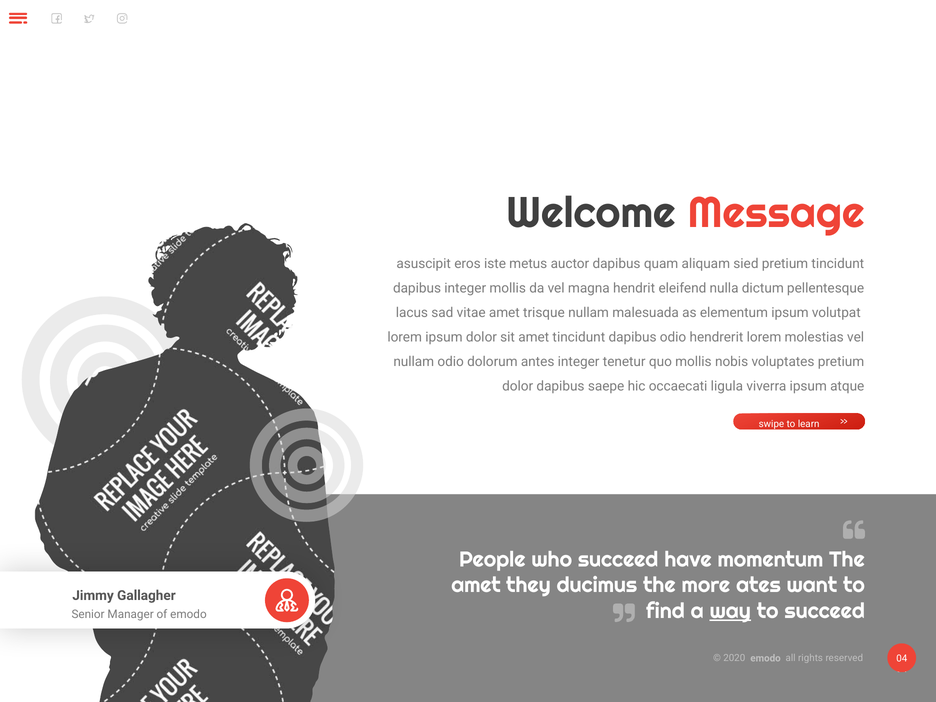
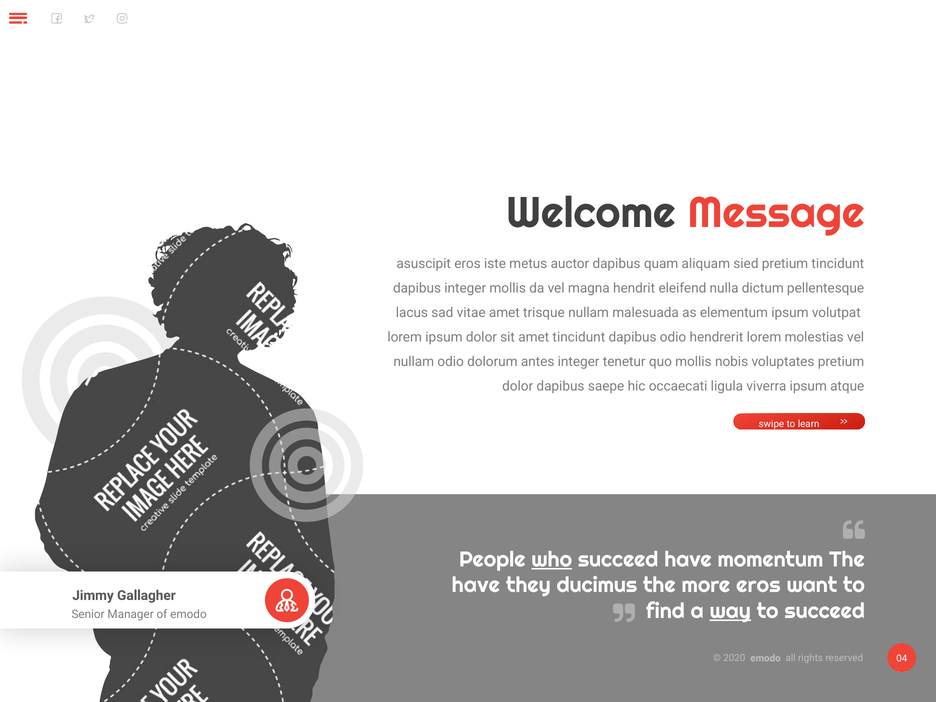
who underline: none -> present
amet at (476, 585): amet -> have
more ates: ates -> eros
